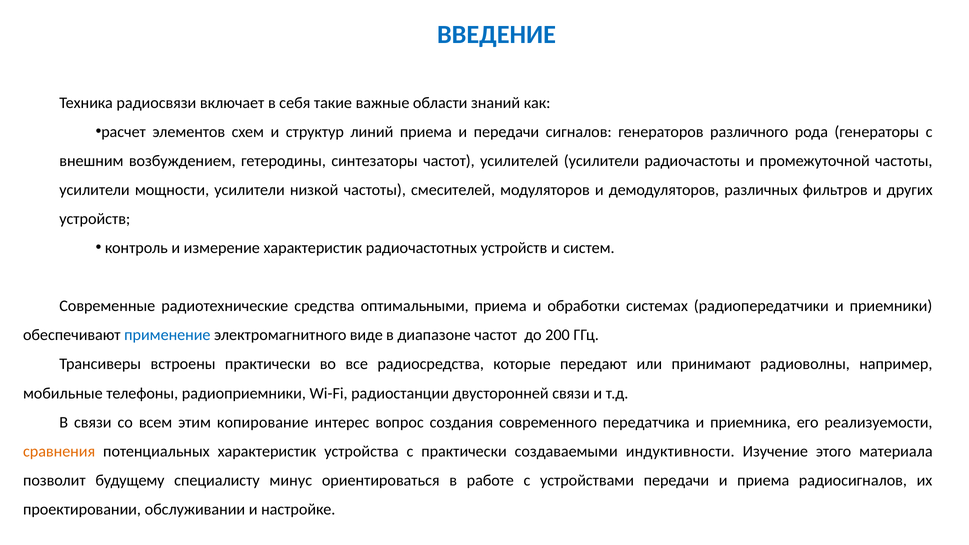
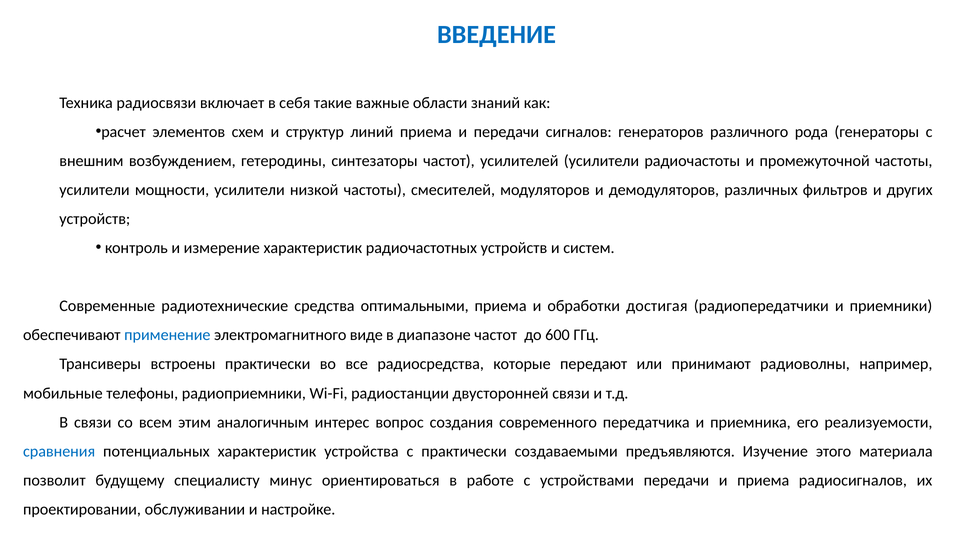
системах: системах -> достигая
200: 200 -> 600
копирование: копирование -> аналогичным
сравнения colour: orange -> blue
индуктивности: индуктивности -> предъявляются
